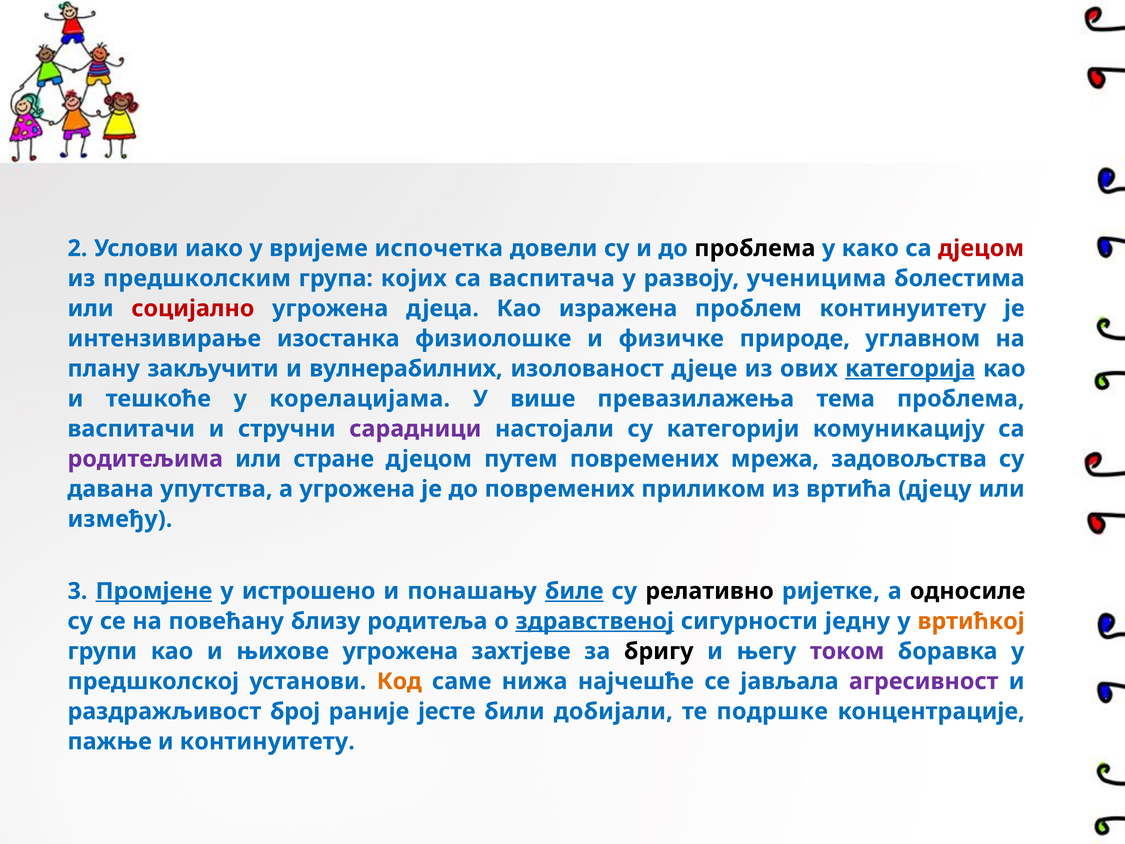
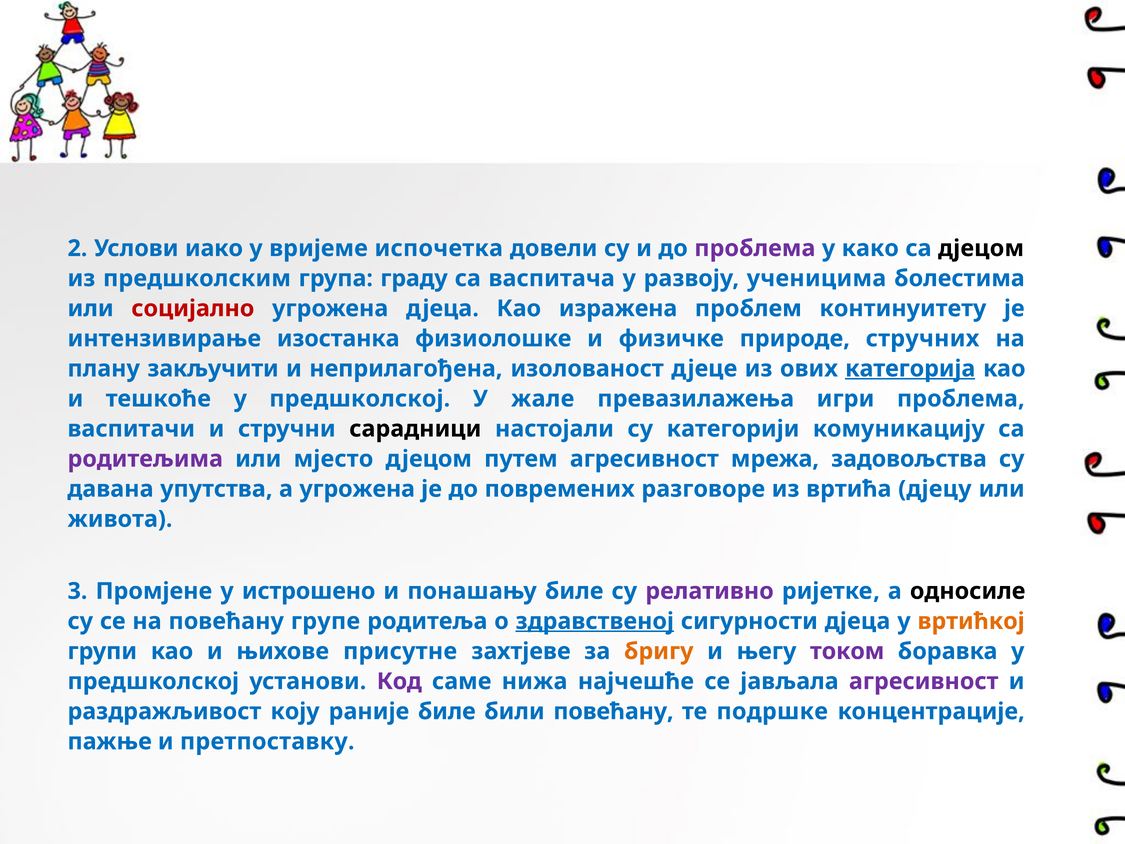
проблема at (755, 248) colour: black -> purple
дјецом at (981, 248) colour: red -> black
којих: којих -> граду
углавном: углавном -> стручних
вулнерабилних: вулнерабилних -> неприлагођена
тешкоће у корелацијама: корелацијама -> предшколској
више: више -> жале
тема: тема -> игри
сарадници colour: purple -> black
стране: стране -> мјесто
путем повремених: повремених -> агресивност
приликом: приликом -> разговоре
између: између -> живота
Промјене underline: present -> none
биле at (574, 591) underline: present -> none
релативно colour: black -> purple
близу: близу -> групе
сигурности једну: једну -> дјеца
њихове угрожена: угрожена -> присутне
бригу colour: black -> orange
Код colour: orange -> purple
број: број -> коју
раније јесте: јесте -> биле
били добијали: добијали -> повећану
и континуитету: континуитету -> претпоставку
